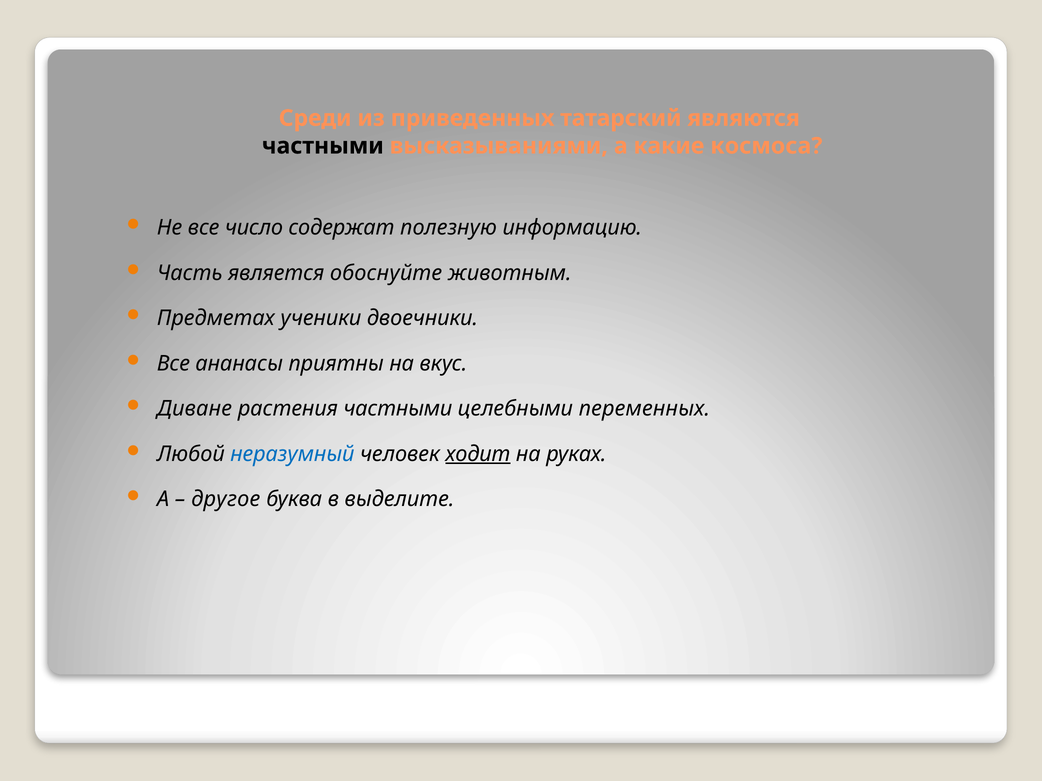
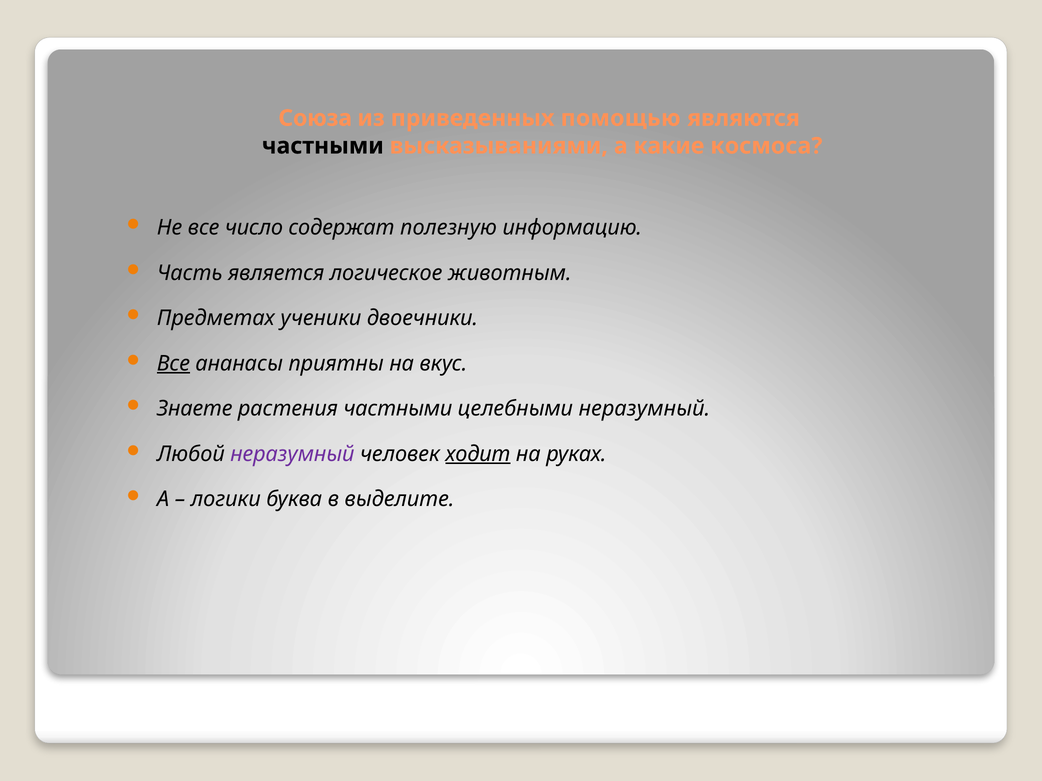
Среди: Среди -> Союза
татарский: татарский -> помощью
обоснуйте: обоснуйте -> логическое
Все at (173, 364) underline: none -> present
Диване: Диване -> Знаете
целебными переменных: переменных -> неразумный
неразумный at (292, 454) colour: blue -> purple
другое: другое -> логики
